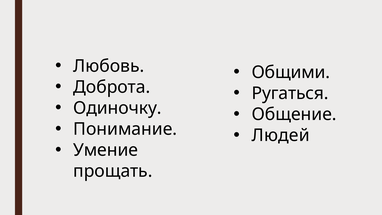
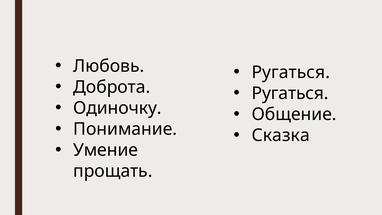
Общими at (291, 72): Общими -> Ругаться
Людей: Людей -> Сказка
